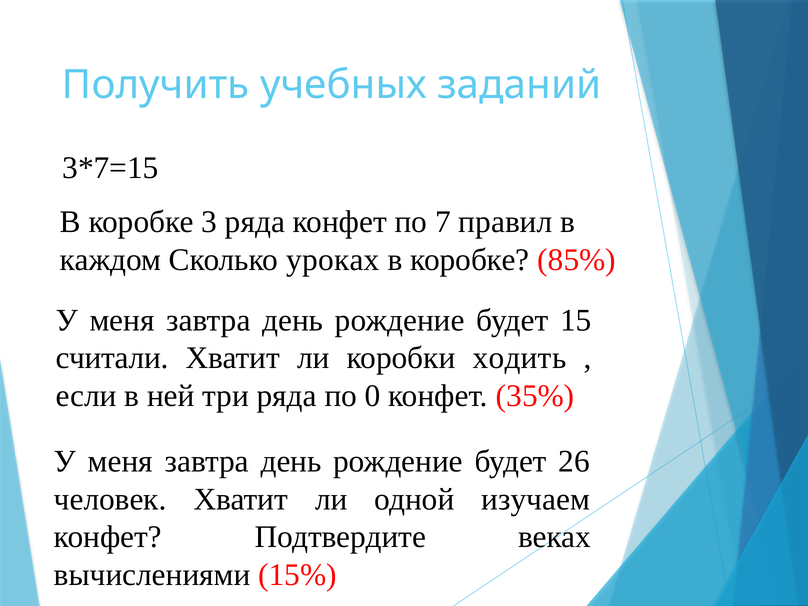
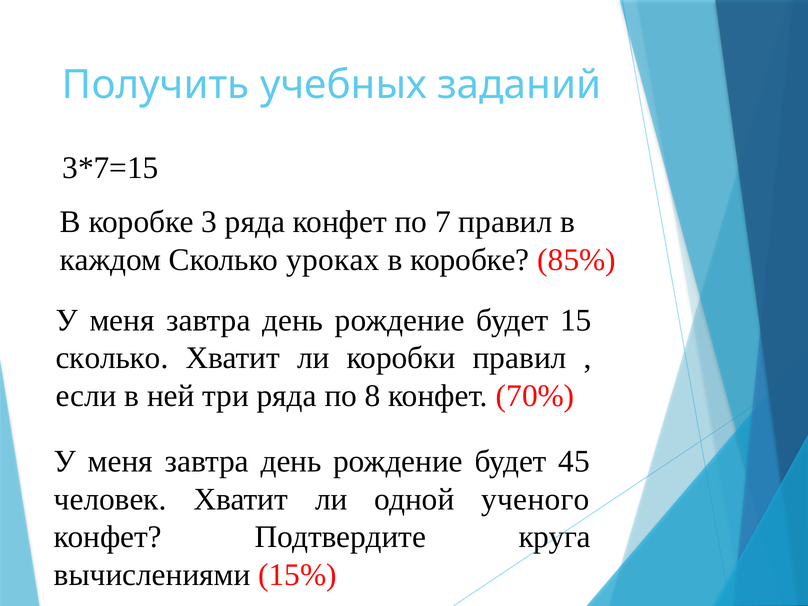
считали at (112, 358): считали -> сколько
коробки ходить: ходить -> правил
0: 0 -> 8
35%: 35% -> 70%
26: 26 -> 45
изучаем: изучаем -> ученого
веках: веках -> круга
